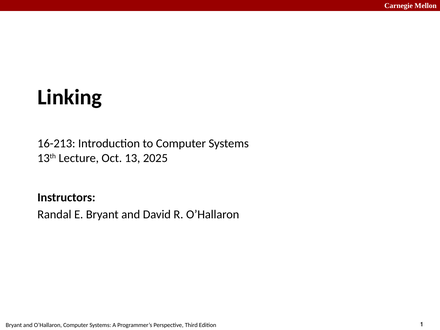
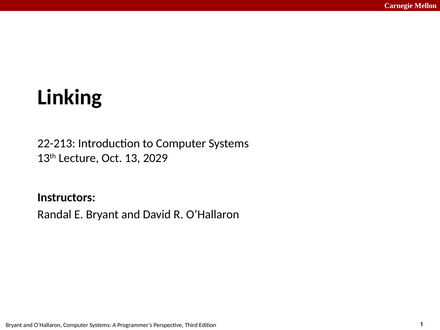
16-213: 16-213 -> 22-213
2025: 2025 -> 2029
